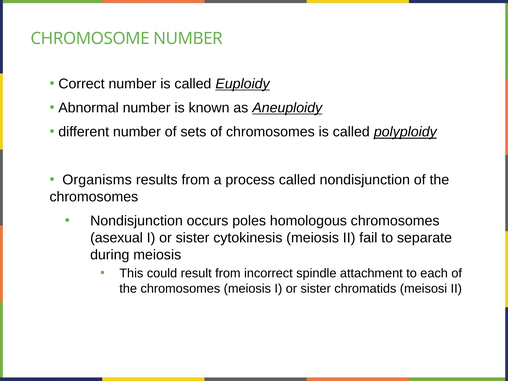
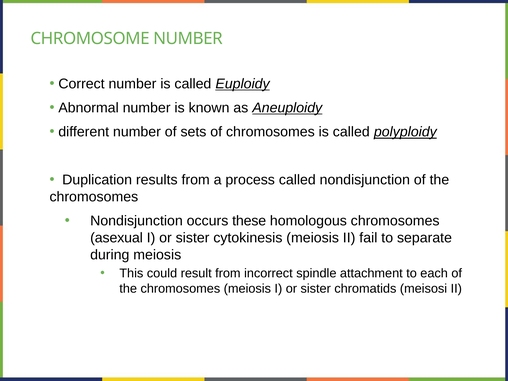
Organisms: Organisms -> Duplication
poles: poles -> these
